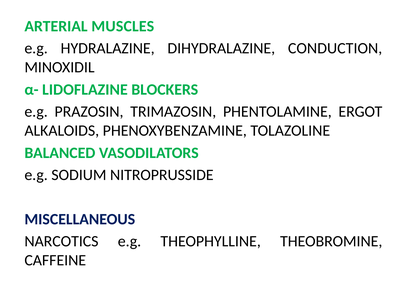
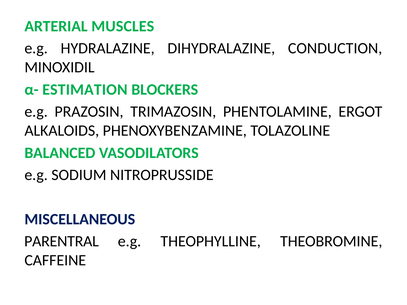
LIDOFLAZINE: LIDOFLAZINE -> ESTIMATION
NARCOTICS: NARCOTICS -> PARENTRAL
